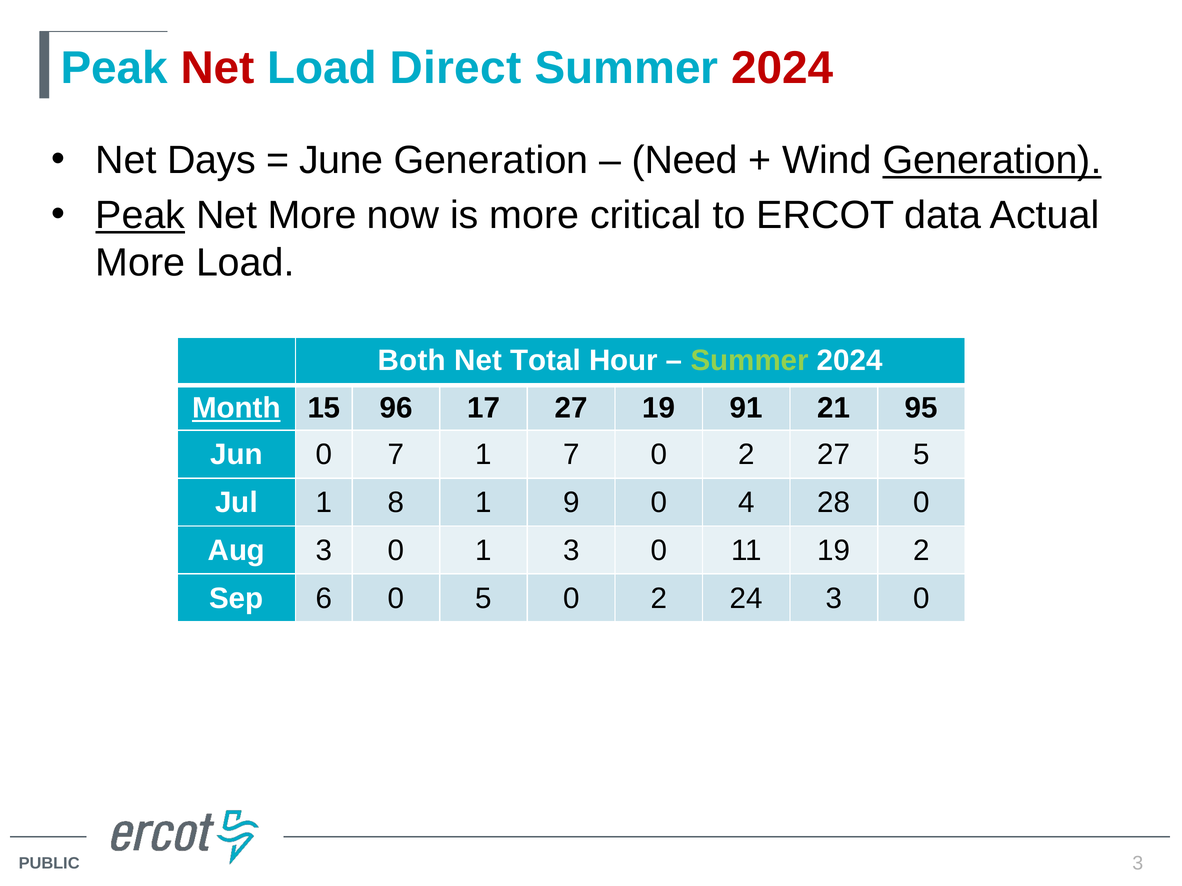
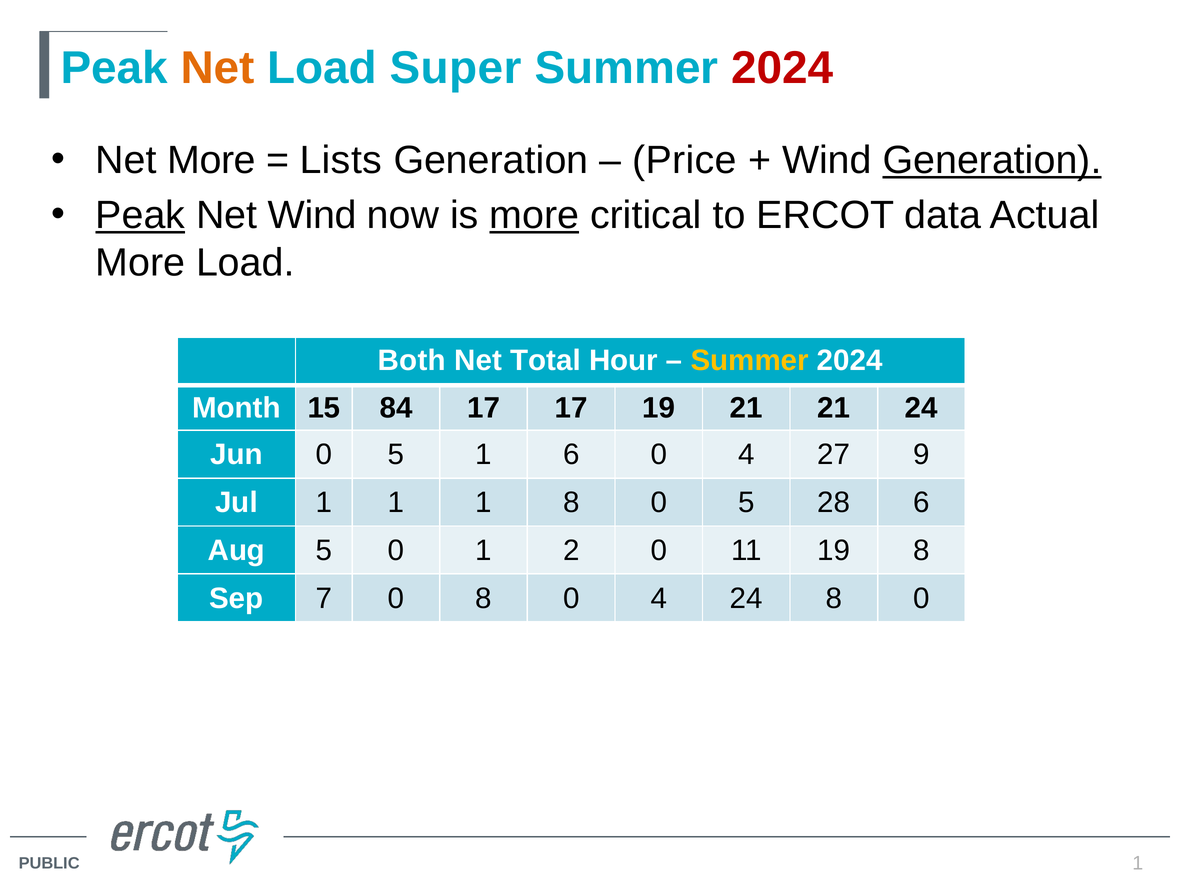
Net at (218, 68) colour: red -> orange
Direct: Direct -> Super
Net Days: Days -> More
June: June -> Lists
Need: Need -> Price
Net More: More -> Wind
more at (534, 215) underline: none -> present
Summer at (750, 360) colour: light green -> yellow
Month underline: present -> none
96: 96 -> 84
17 27: 27 -> 17
19 91: 91 -> 21
21 95: 95 -> 24
Jun 0 7: 7 -> 5
1 7: 7 -> 6
2 at (746, 455): 2 -> 4
27 5: 5 -> 9
Jul 1 8: 8 -> 1
1 9: 9 -> 8
4 at (746, 503): 4 -> 5
28 0: 0 -> 6
Aug 3: 3 -> 5
1 3: 3 -> 2
19 2: 2 -> 8
6: 6 -> 7
0 5: 5 -> 8
2 at (659, 599): 2 -> 4
24 3: 3 -> 8
3 at (1138, 864): 3 -> 1
